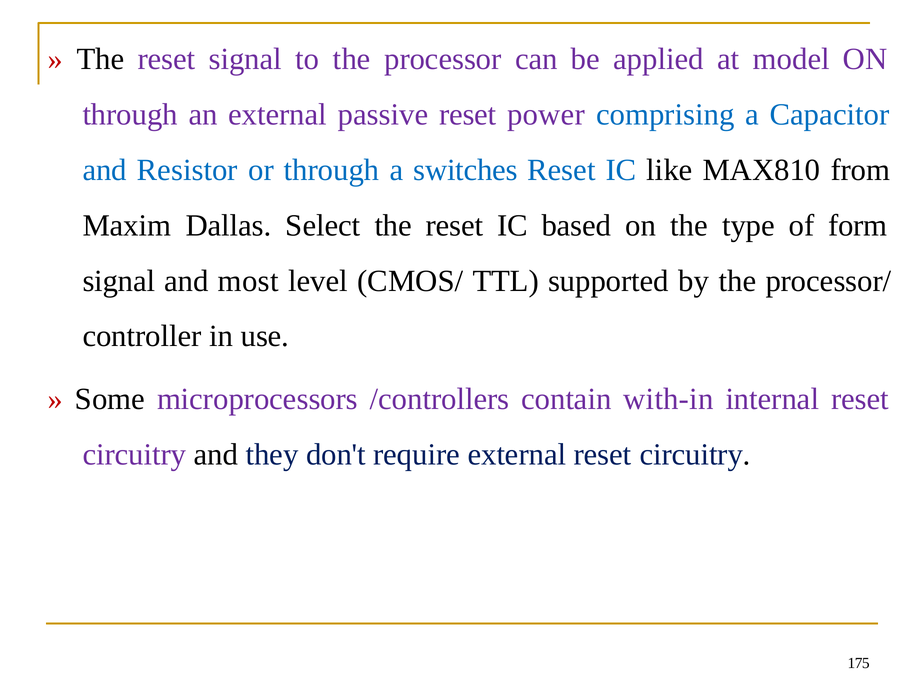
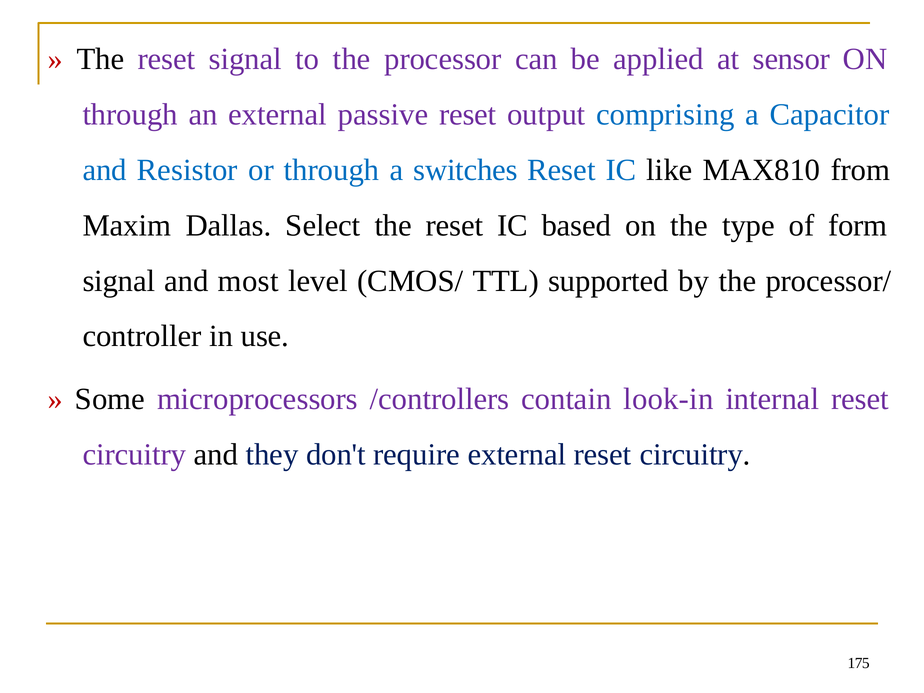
model: model -> sensor
power: power -> output
with-in: with-in -> look-in
